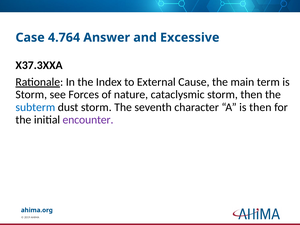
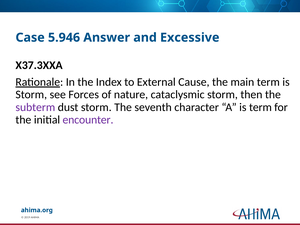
4.764: 4.764 -> 5.946
subterm colour: blue -> purple
is then: then -> term
